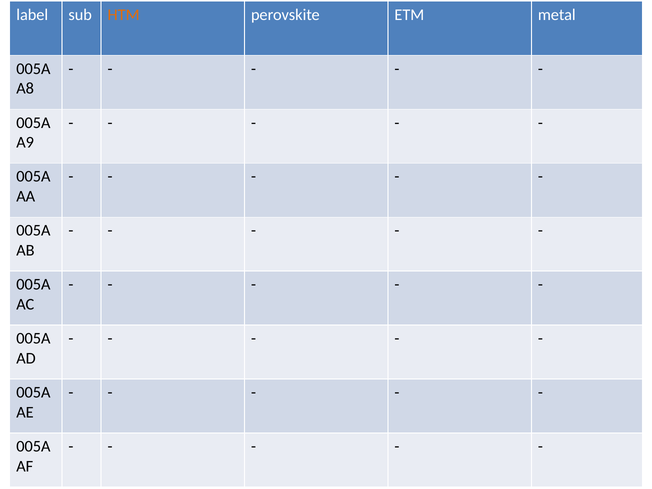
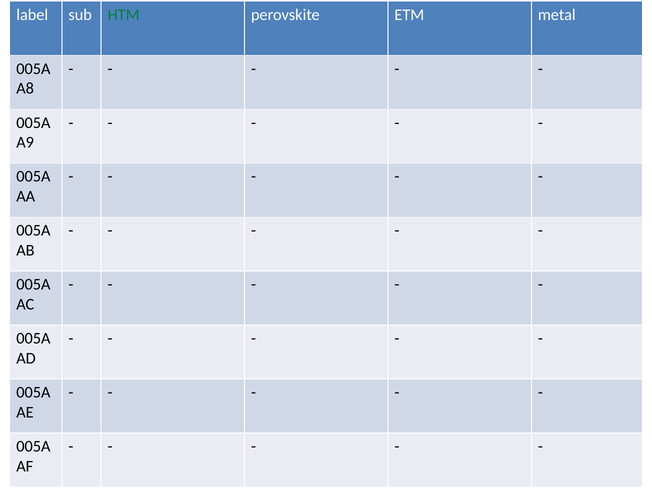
HTM colour: orange -> green
